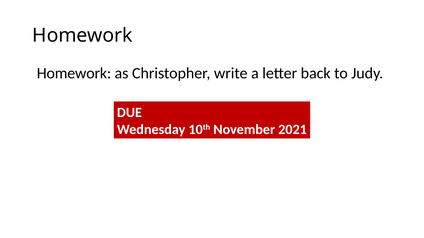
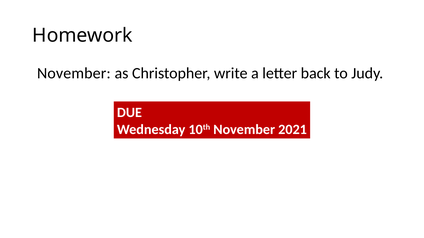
Homework at (74, 74): Homework -> November
